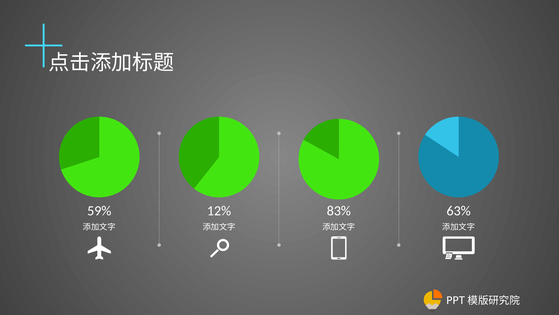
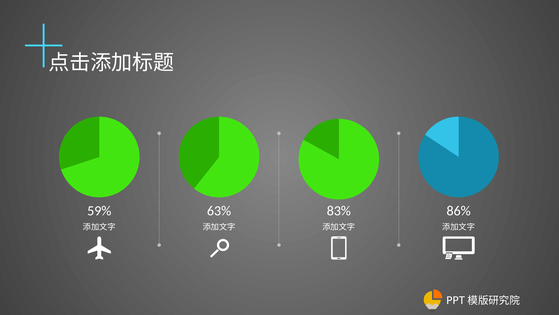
12%: 12% -> 63%
63%: 63% -> 86%
